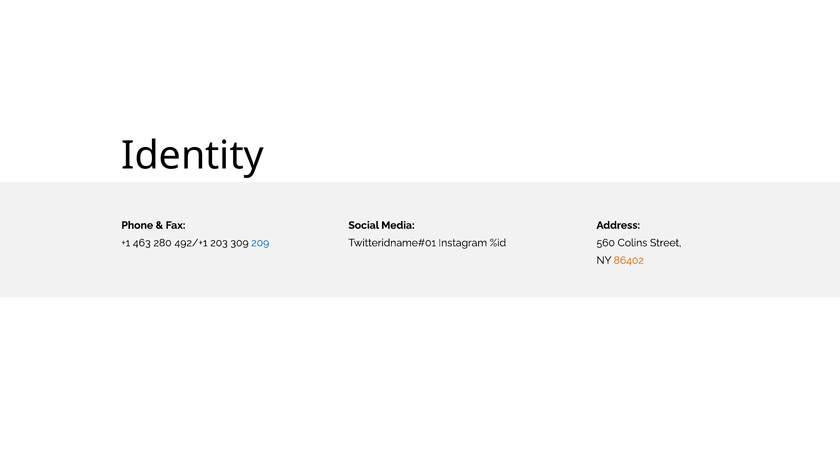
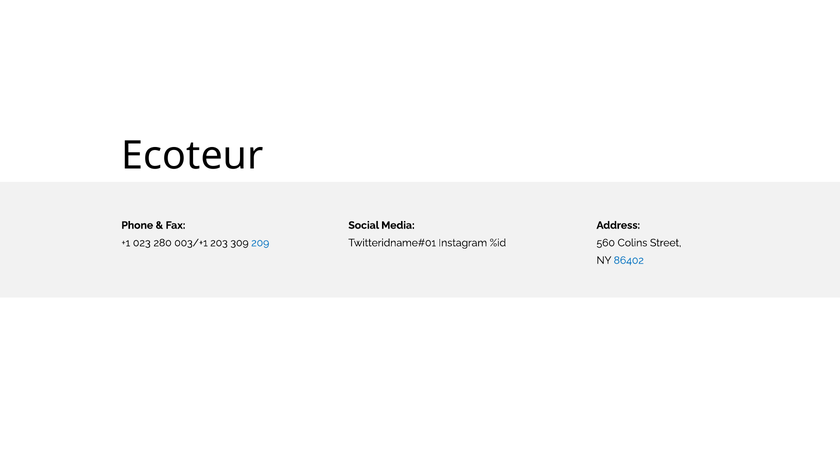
Identity: Identity -> Ecoteur
463: 463 -> 023
492/+1: 492/+1 -> 003/+1
86402 colour: orange -> blue
